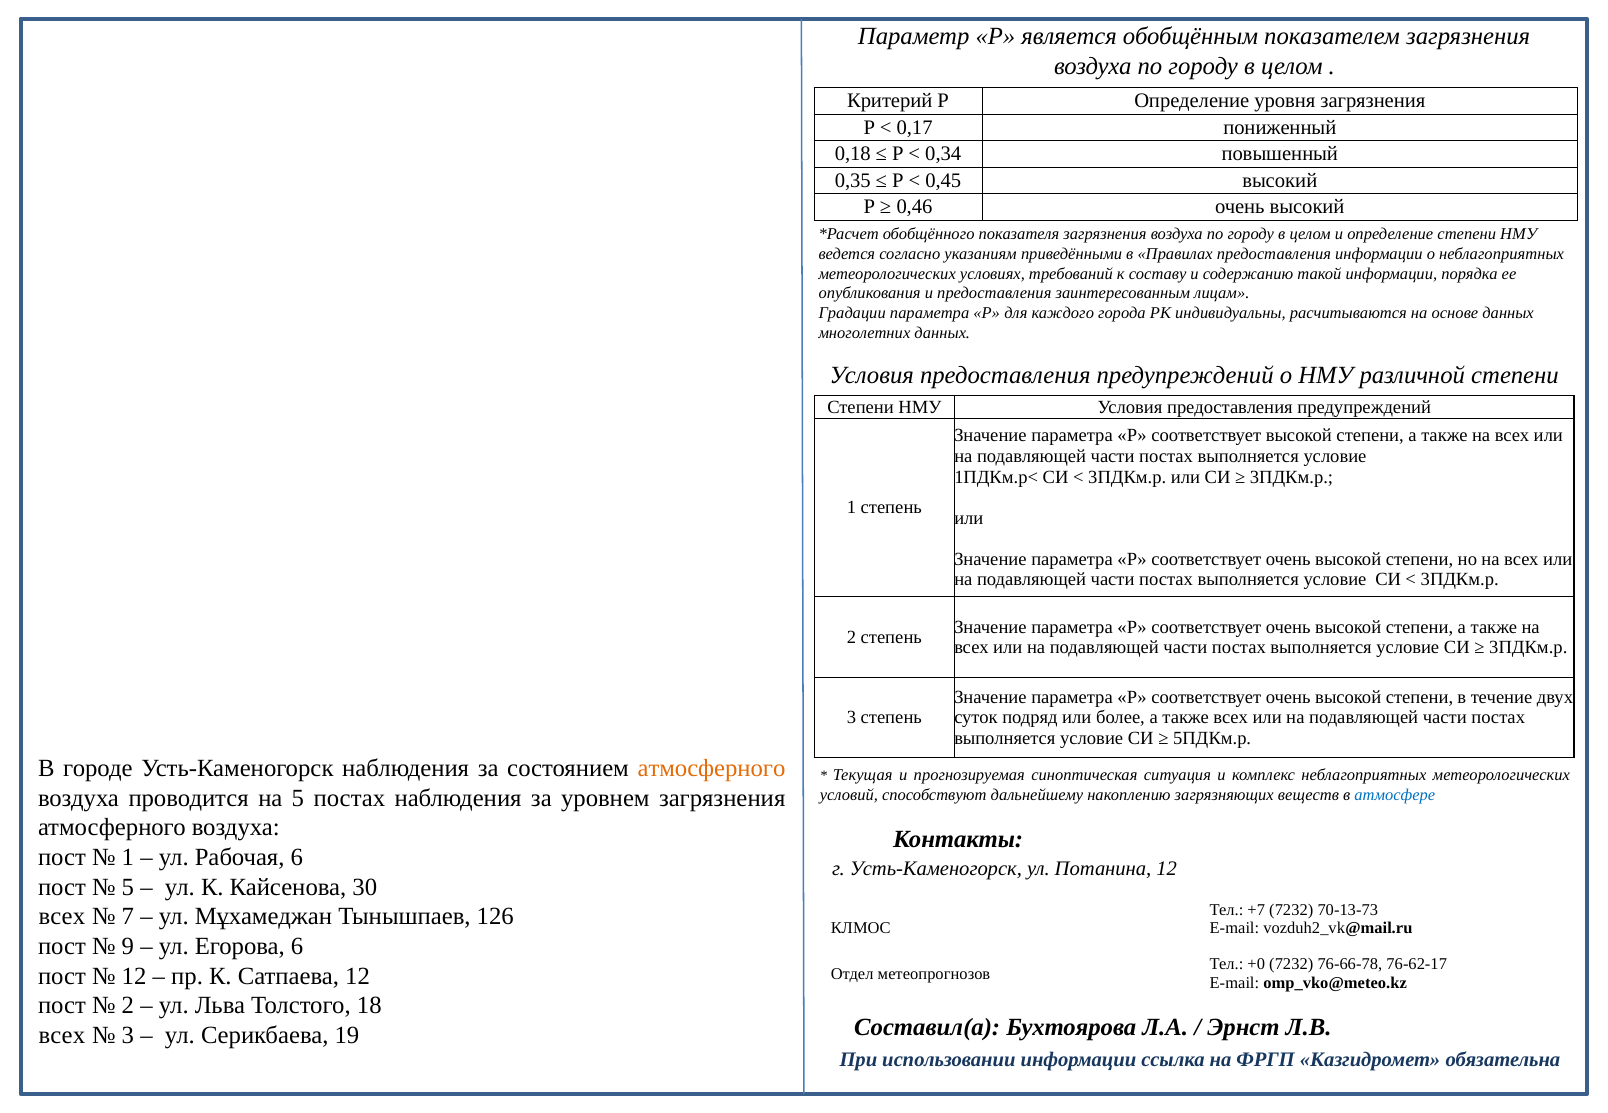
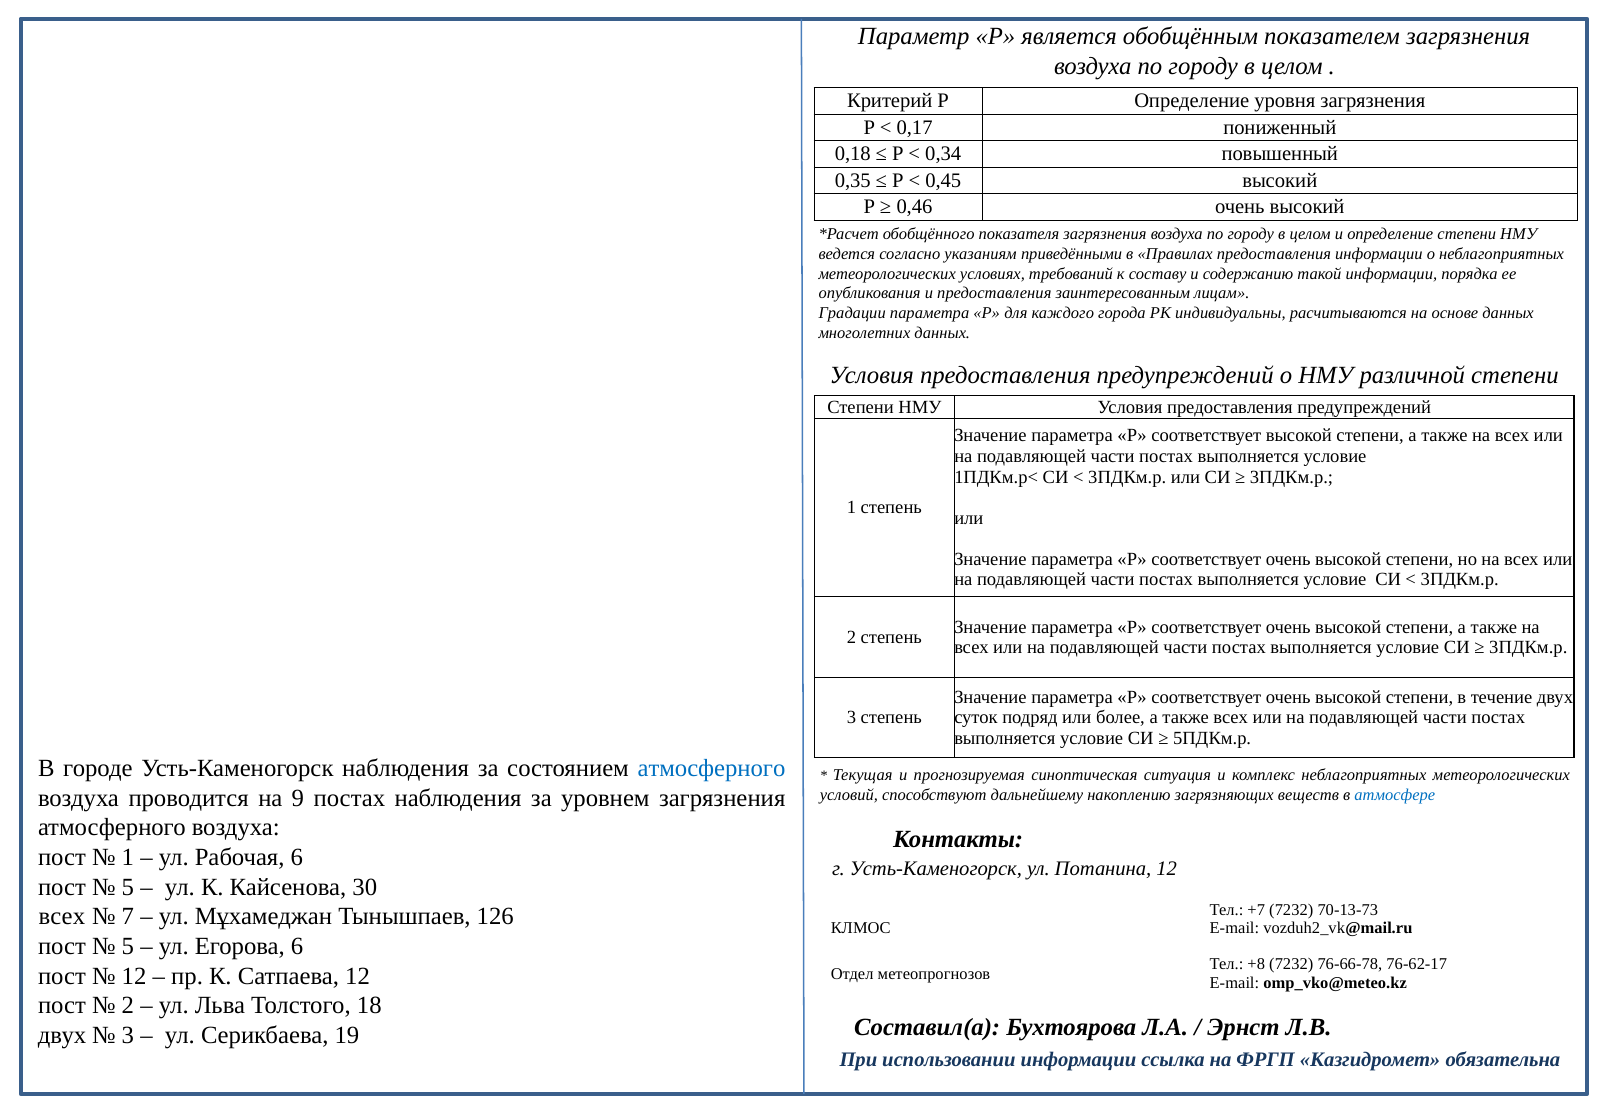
атмосферного at (712, 768) colour: orange -> blue
на 5: 5 -> 9
9 at (128, 947): 9 -> 5
+0: +0 -> +8
всех at (62, 1036): всех -> двух
